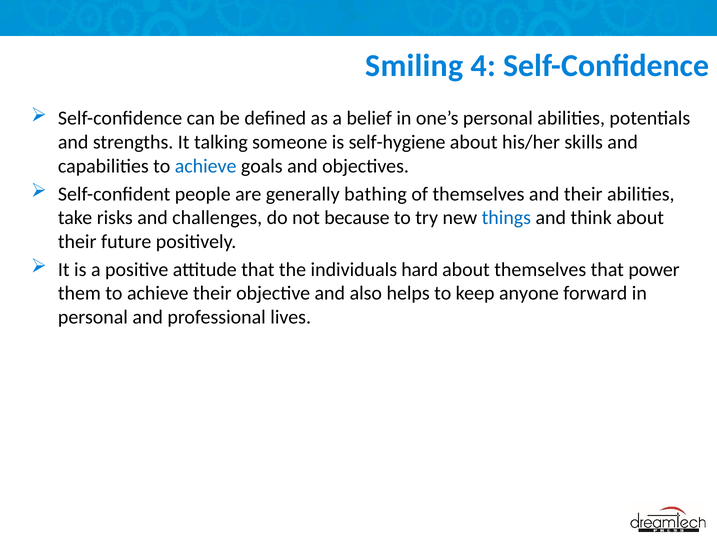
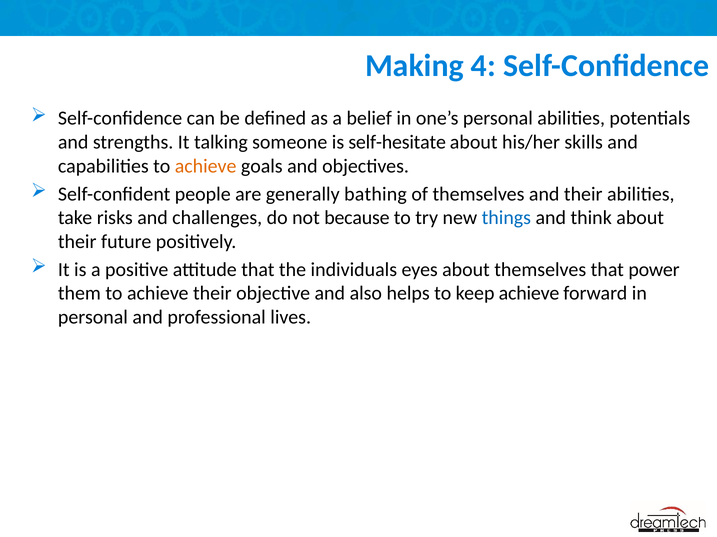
Smiling: Smiling -> Making
self-hygiene: self-hygiene -> self-hesitate
achieve at (206, 166) colour: blue -> orange
hard: hard -> eyes
keep anyone: anyone -> achieve
